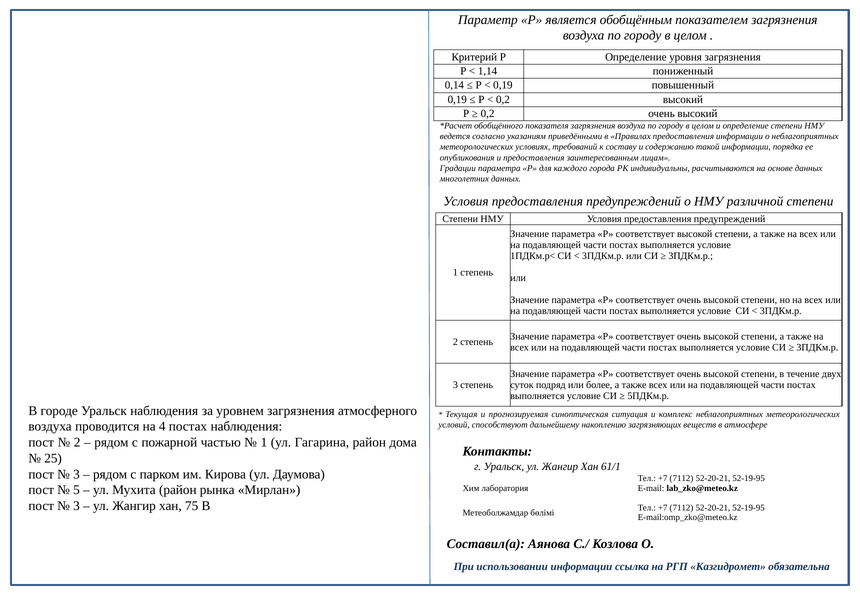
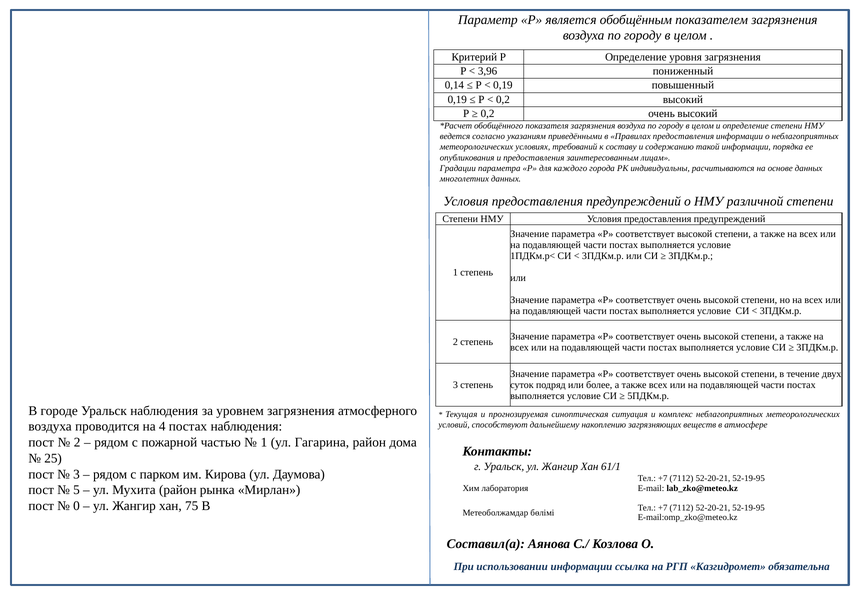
1,14: 1,14 -> 3,96
3 at (77, 506): 3 -> 0
